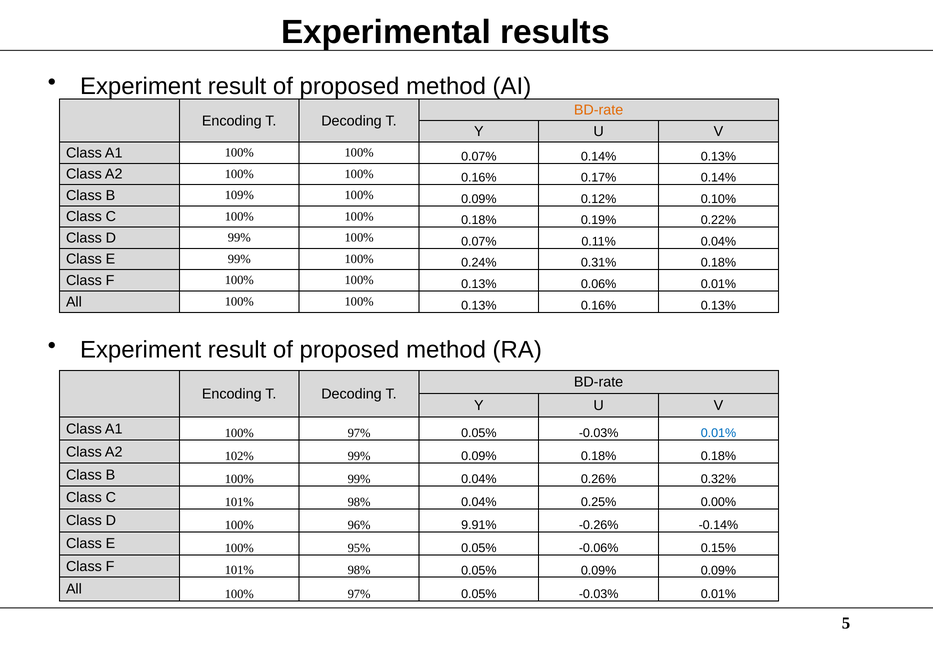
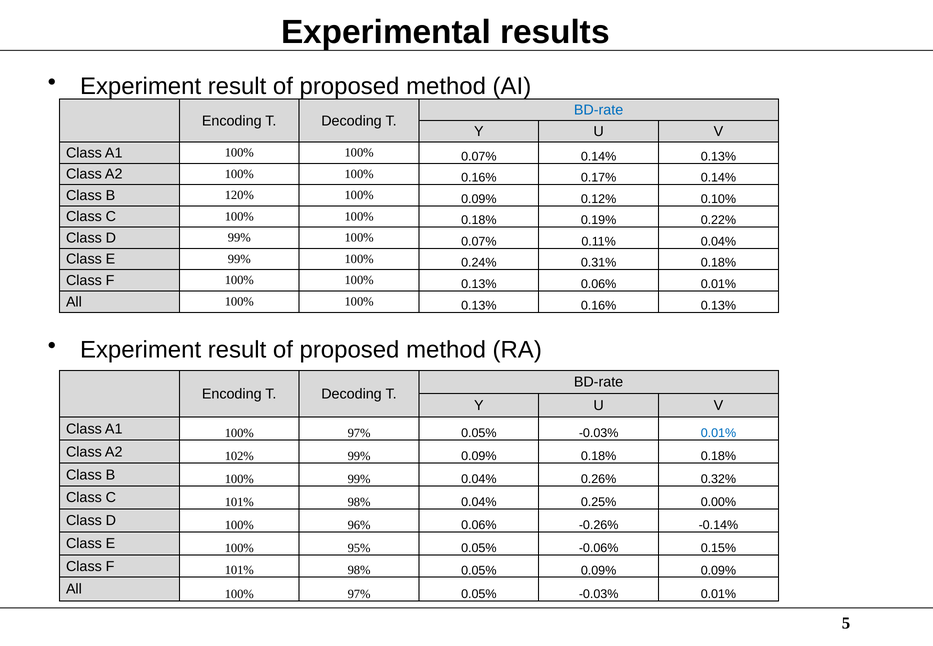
BD-rate at (599, 110) colour: orange -> blue
109%: 109% -> 120%
96% 9.91%: 9.91% -> 0.06%
